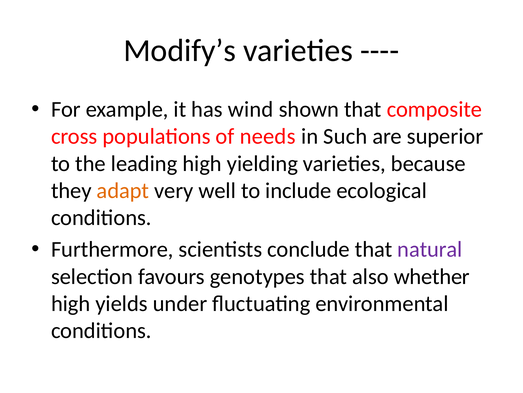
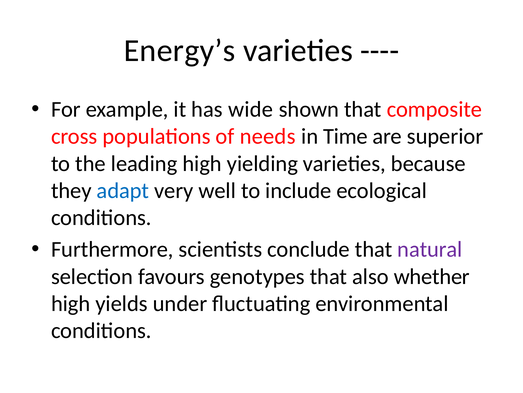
Modify’s: Modify’s -> Energy’s
wind: wind -> wide
Such: Such -> Time
adapt colour: orange -> blue
